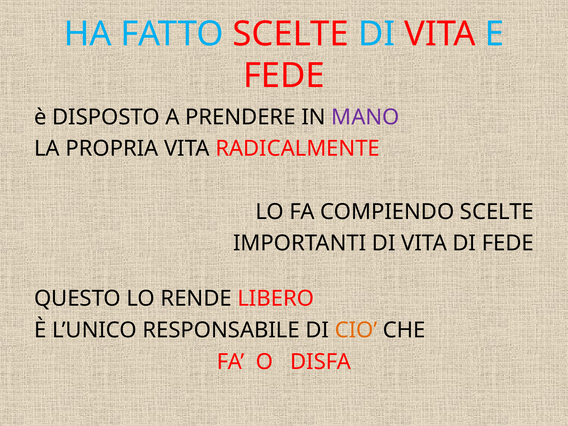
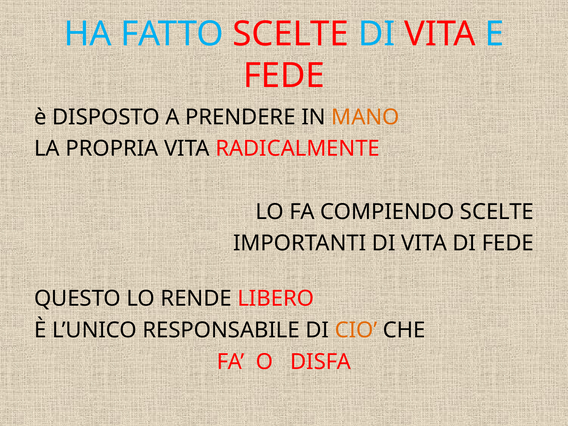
MANO colour: purple -> orange
